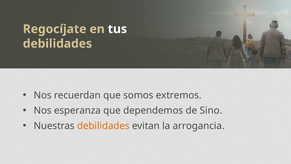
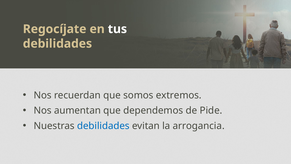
esperanza: esperanza -> aumentan
Sino: Sino -> Pide
debilidades at (103, 126) colour: orange -> blue
